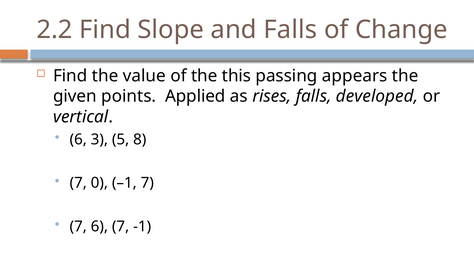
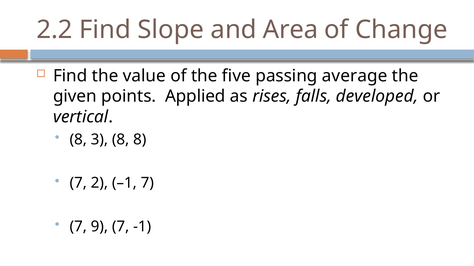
and Falls: Falls -> Area
this: this -> five
appears: appears -> average
6 at (78, 140): 6 -> 8
3 5: 5 -> 8
0: 0 -> 2
7 6: 6 -> 9
